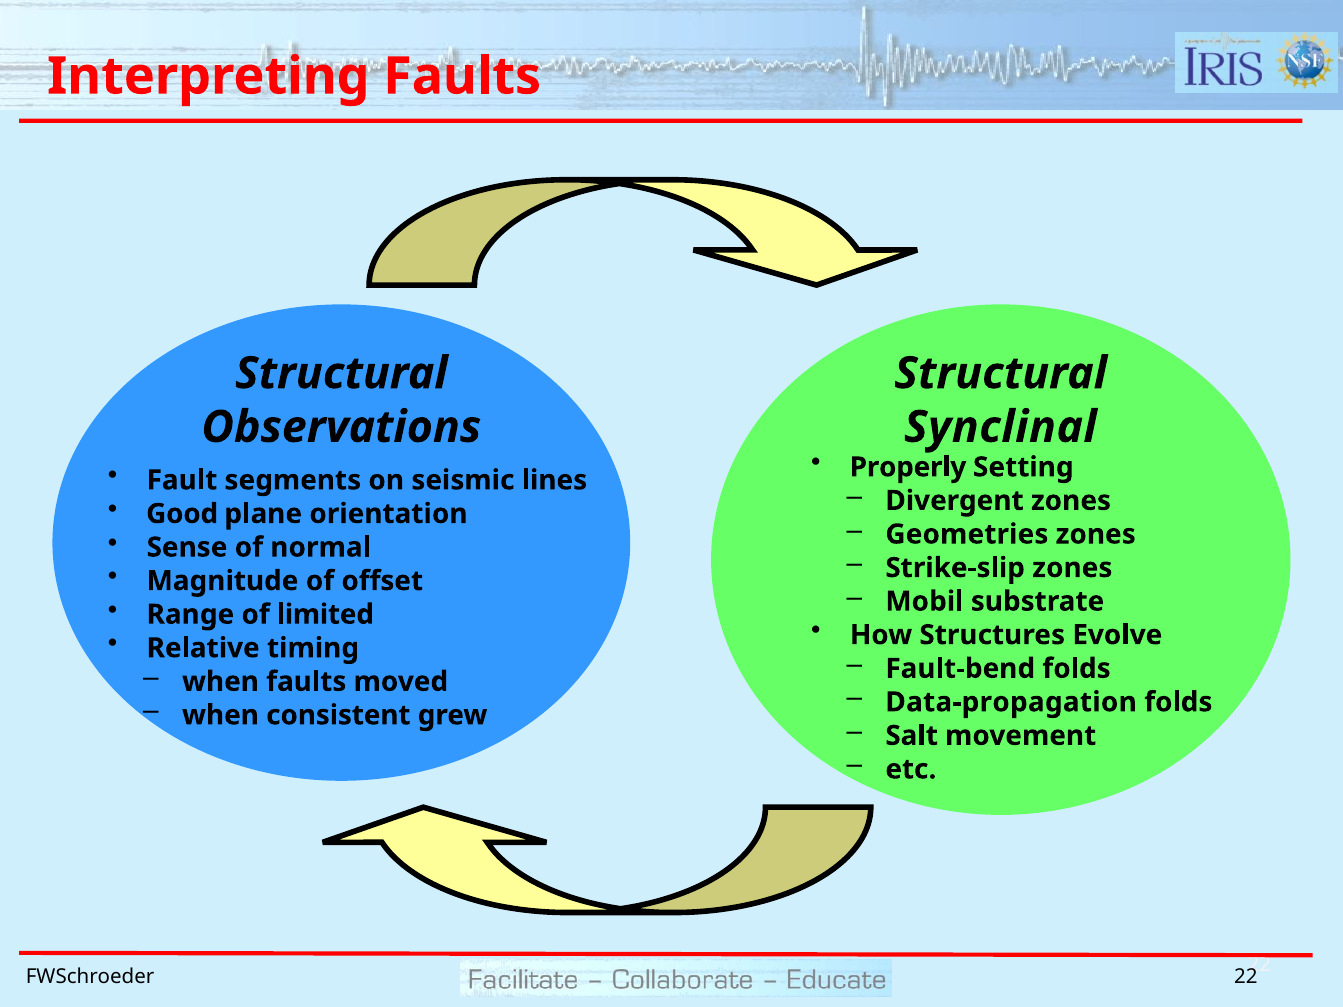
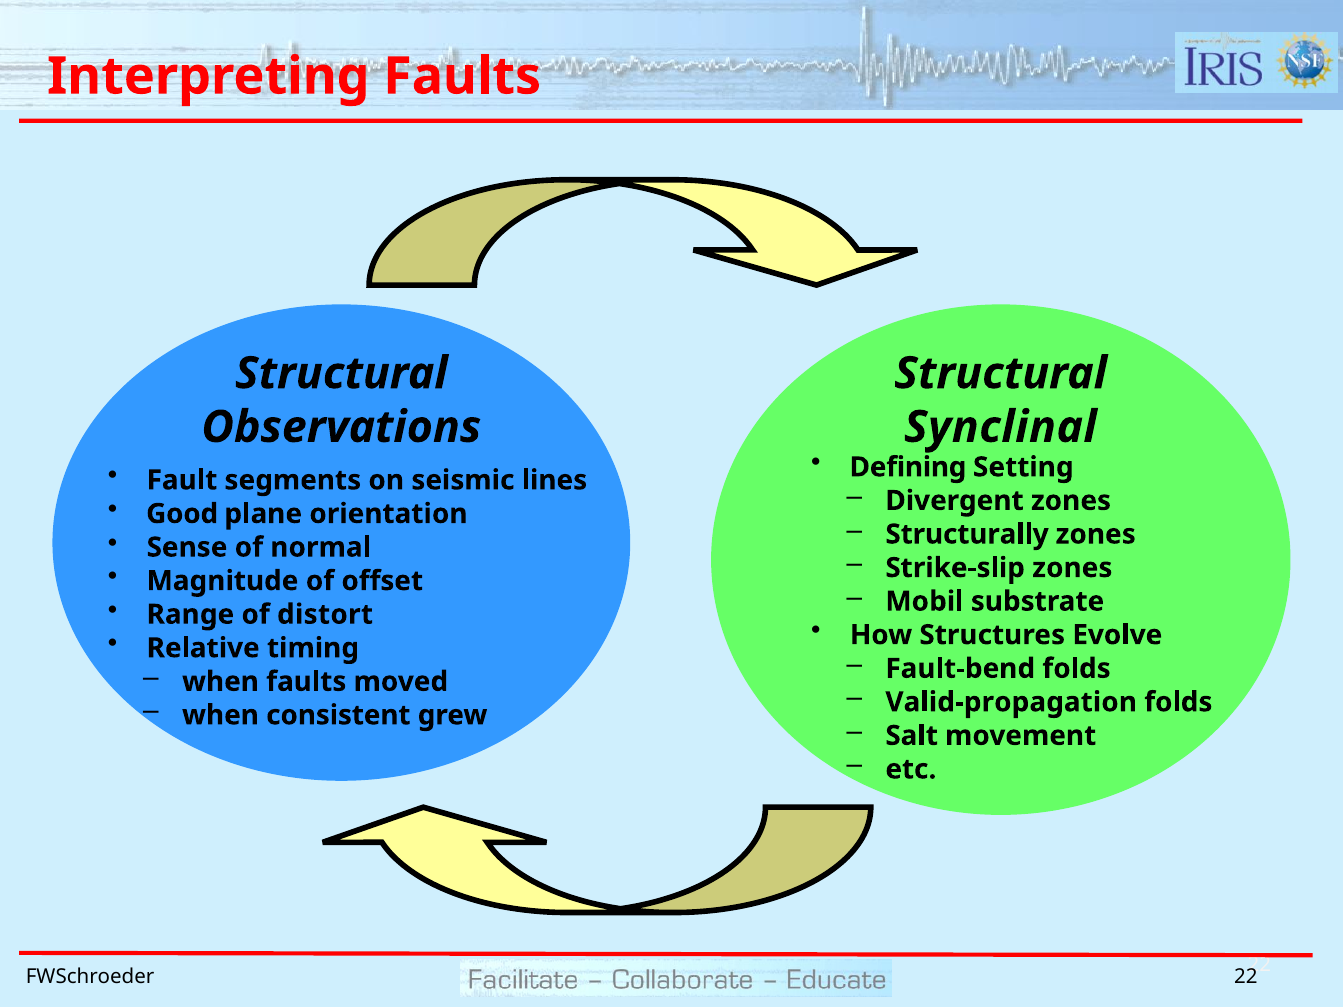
Properly: Properly -> Defining
Geometries: Geometries -> Structurally
limited: limited -> distort
Data-propagation: Data-propagation -> Valid-propagation
